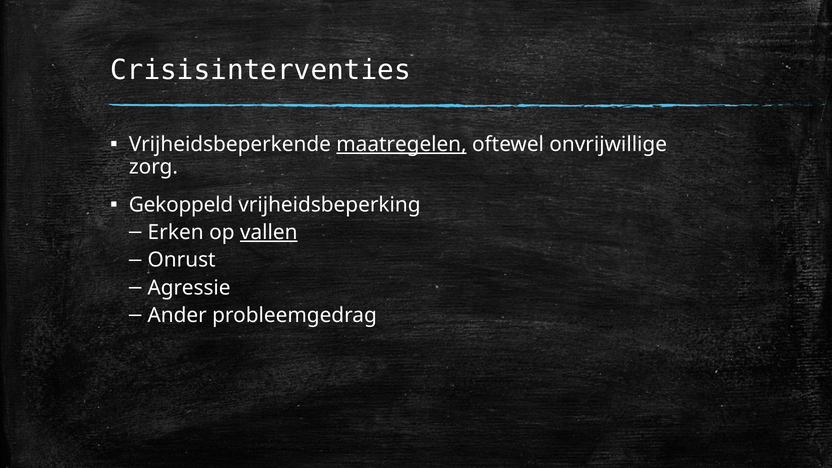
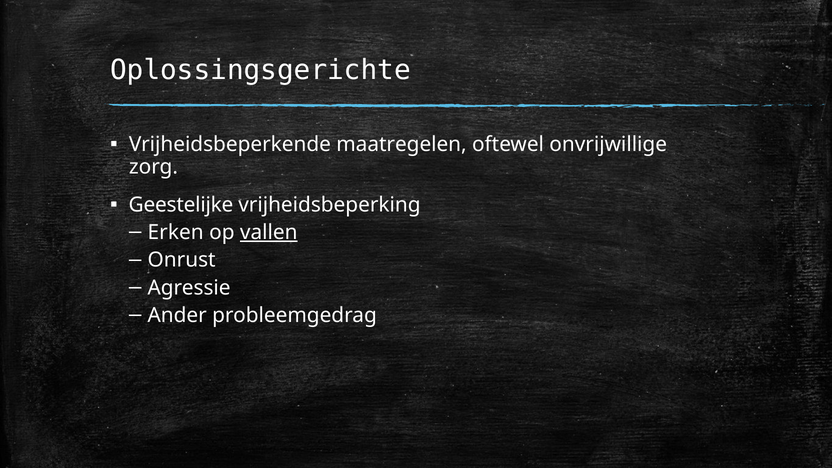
Crisisinterventies: Crisisinterventies -> Oplossingsgerichte
maatregelen underline: present -> none
Gekoppeld: Gekoppeld -> Geestelijke
